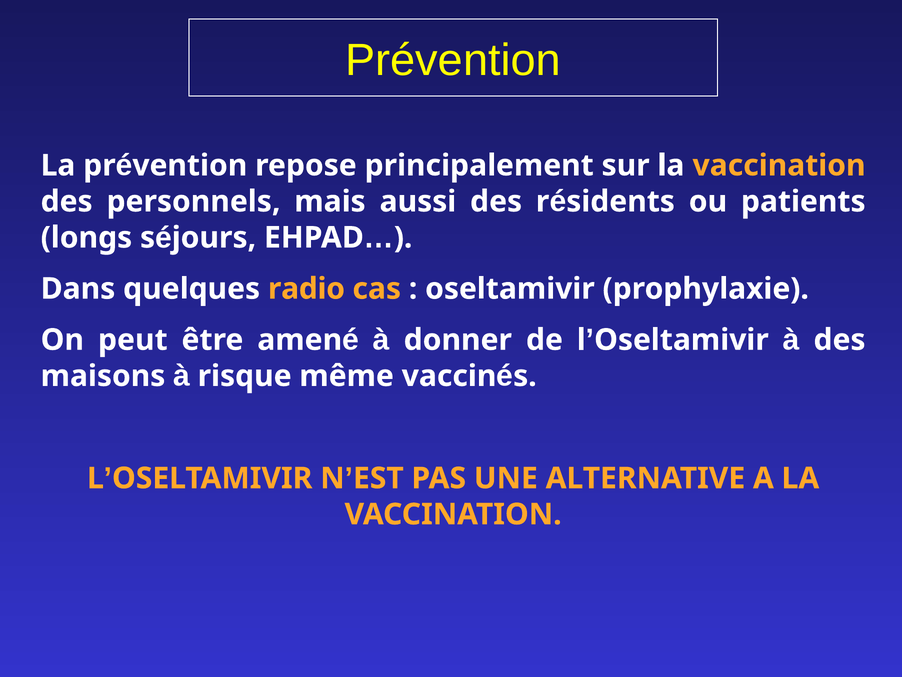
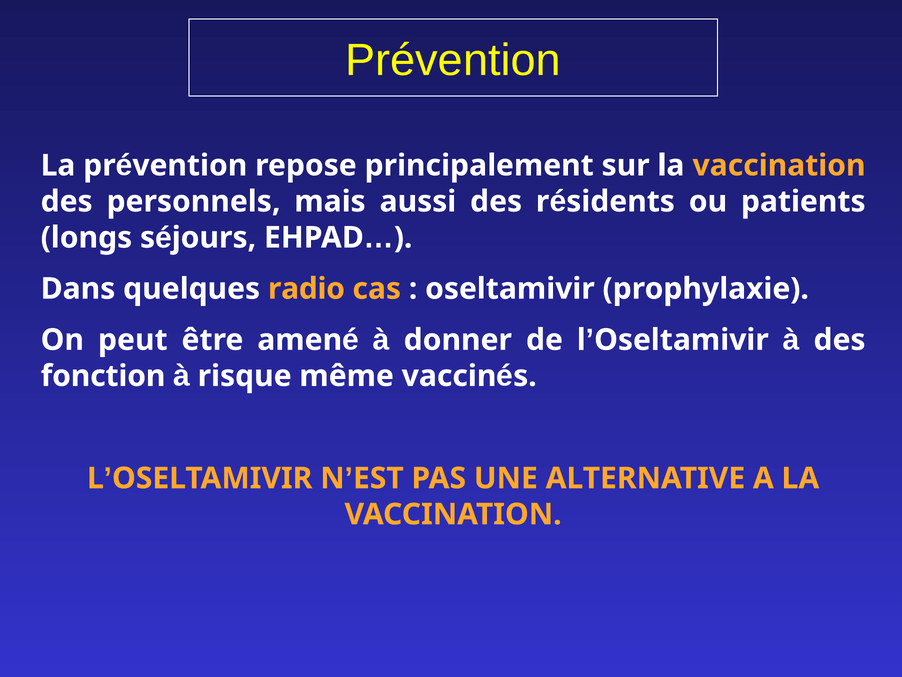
maisons: maisons -> fonction
